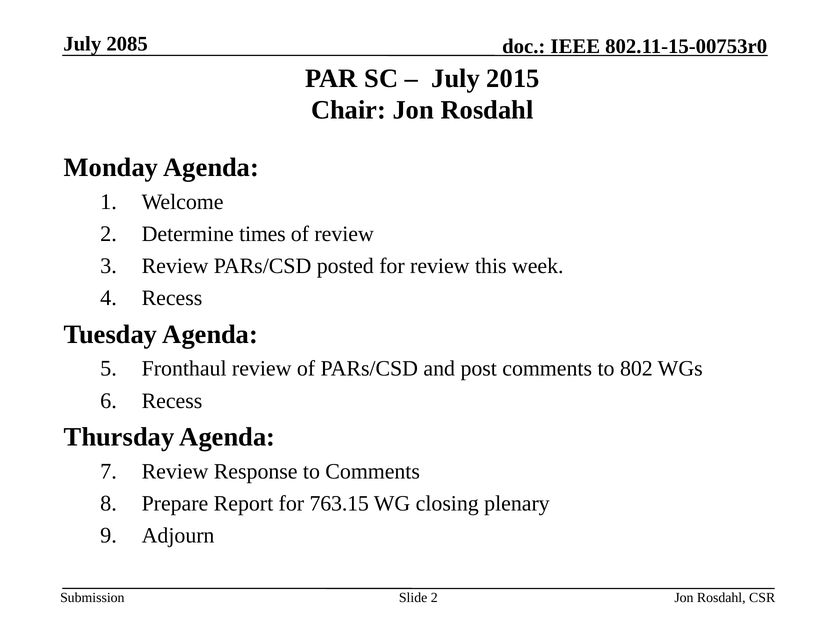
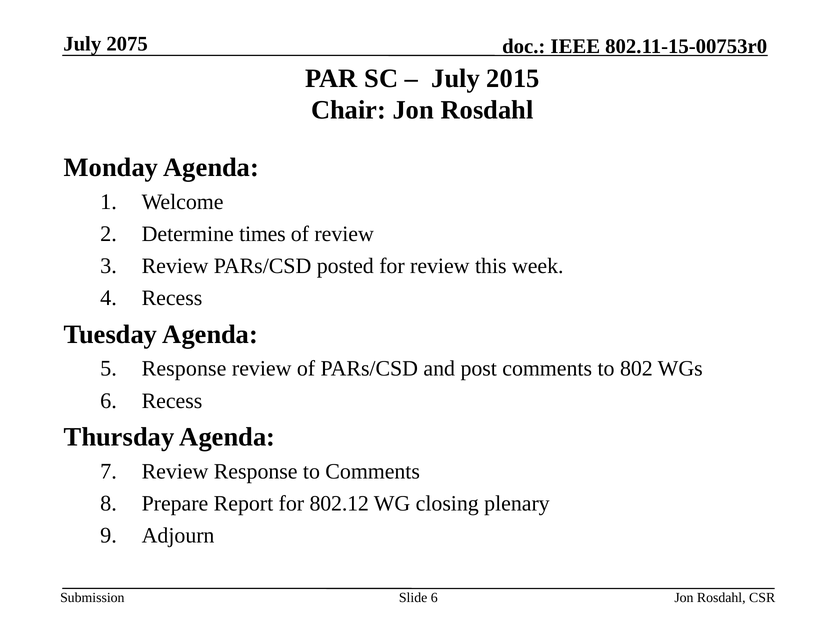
2085: 2085 -> 2075
Fronthaul at (184, 368): Fronthaul -> Response
763.15: 763.15 -> 802.12
Slide 2: 2 -> 6
